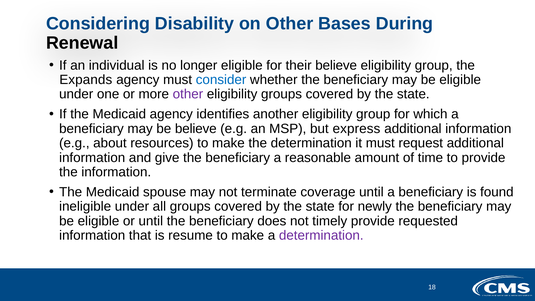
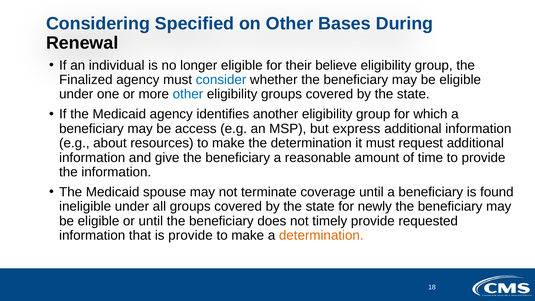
Disability: Disability -> Specified
Expands: Expands -> Finalized
other at (188, 94) colour: purple -> blue
be believe: believe -> access
is resume: resume -> provide
determination at (321, 235) colour: purple -> orange
